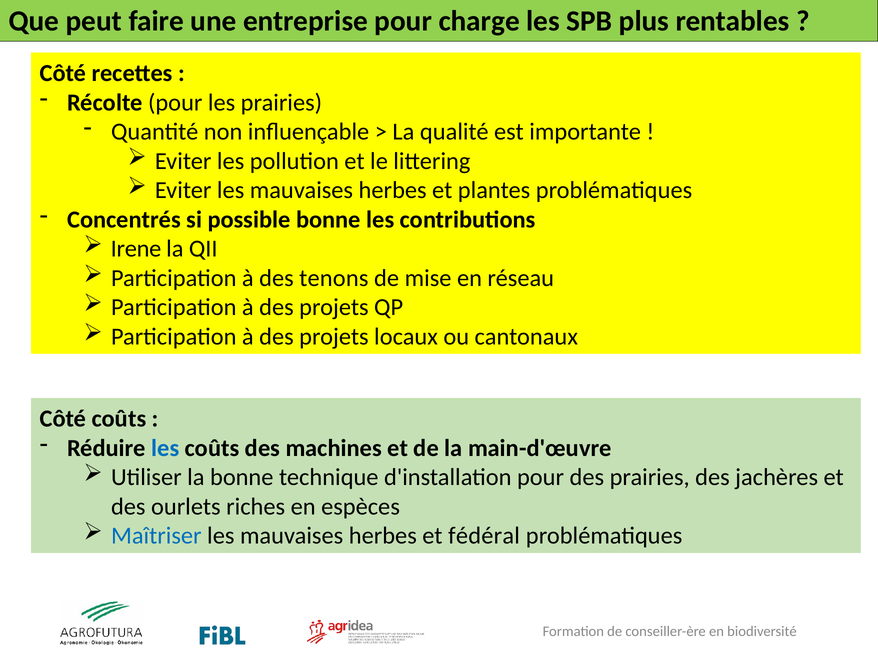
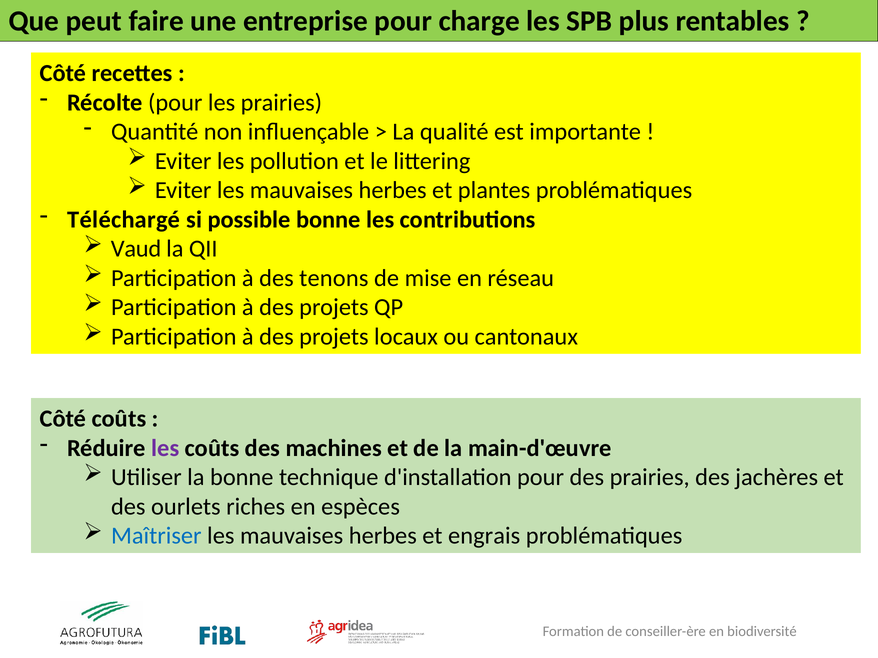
Concentrés: Concentrés -> Téléchargé
Irene: Irene -> Vaud
les at (165, 448) colour: blue -> purple
fédéral: fédéral -> engrais
